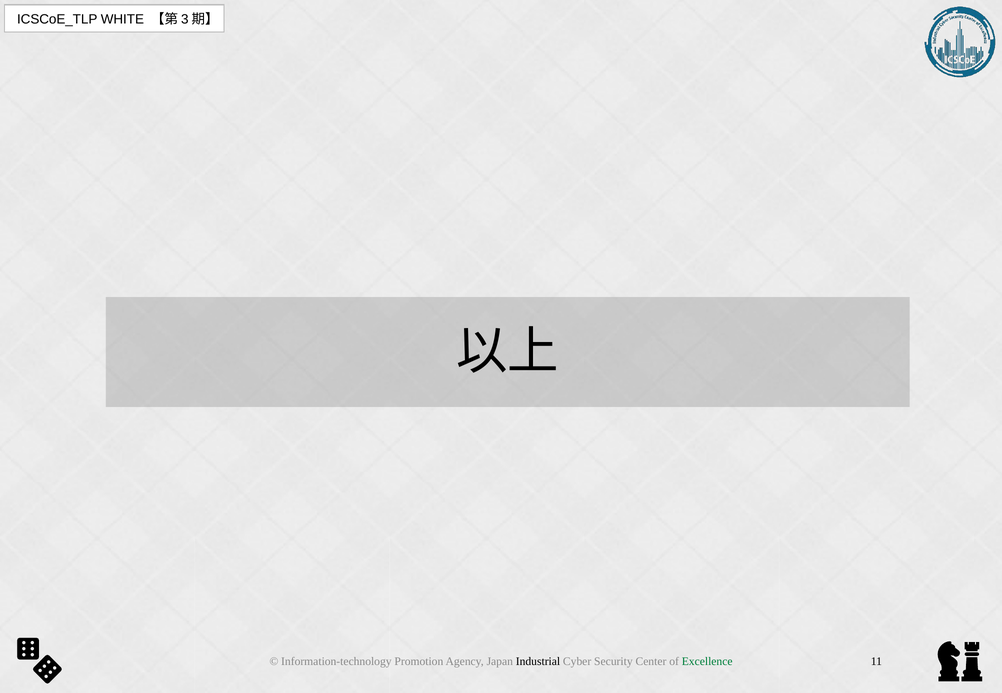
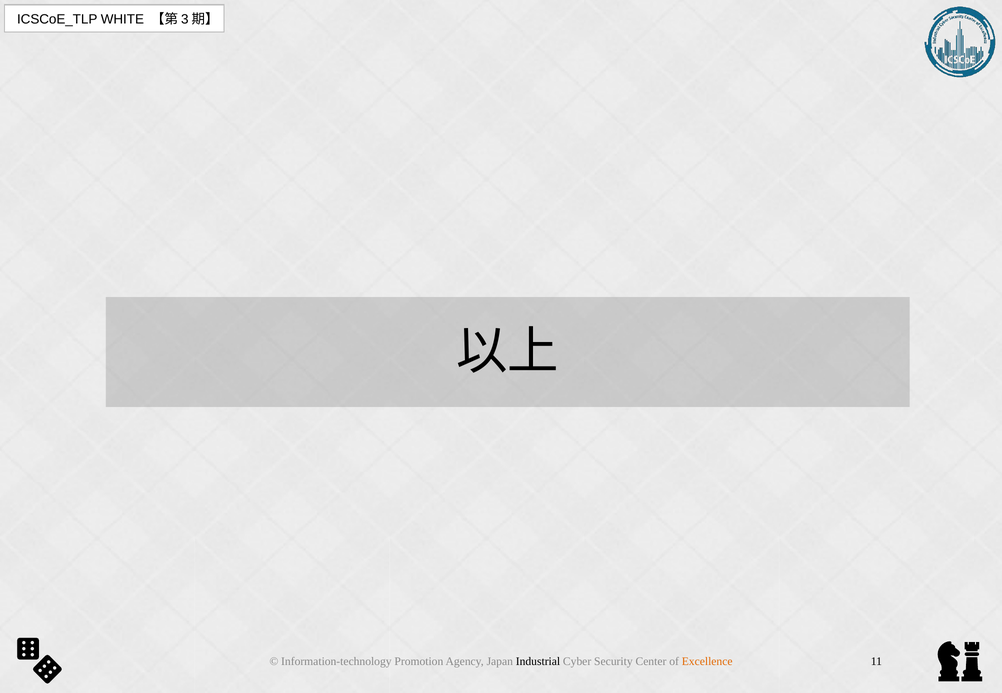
Excellence colour: green -> orange
